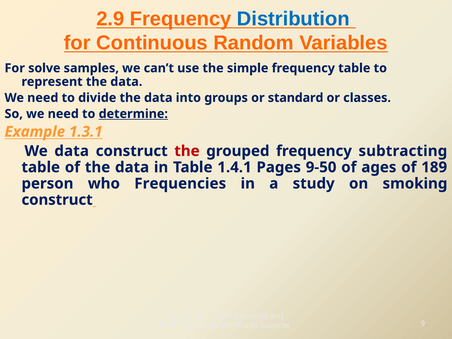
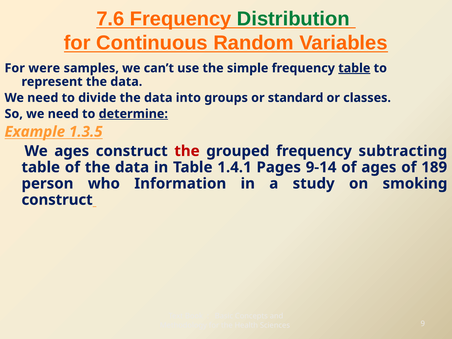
2.9: 2.9 -> 7.6
Distribution colour: blue -> green
solve: solve -> were
table at (354, 68) underline: none -> present
1.3.1: 1.3.1 -> 1.3.5
We data: data -> ages
9-50: 9-50 -> 9-14
Frequencies: Frequencies -> Information
